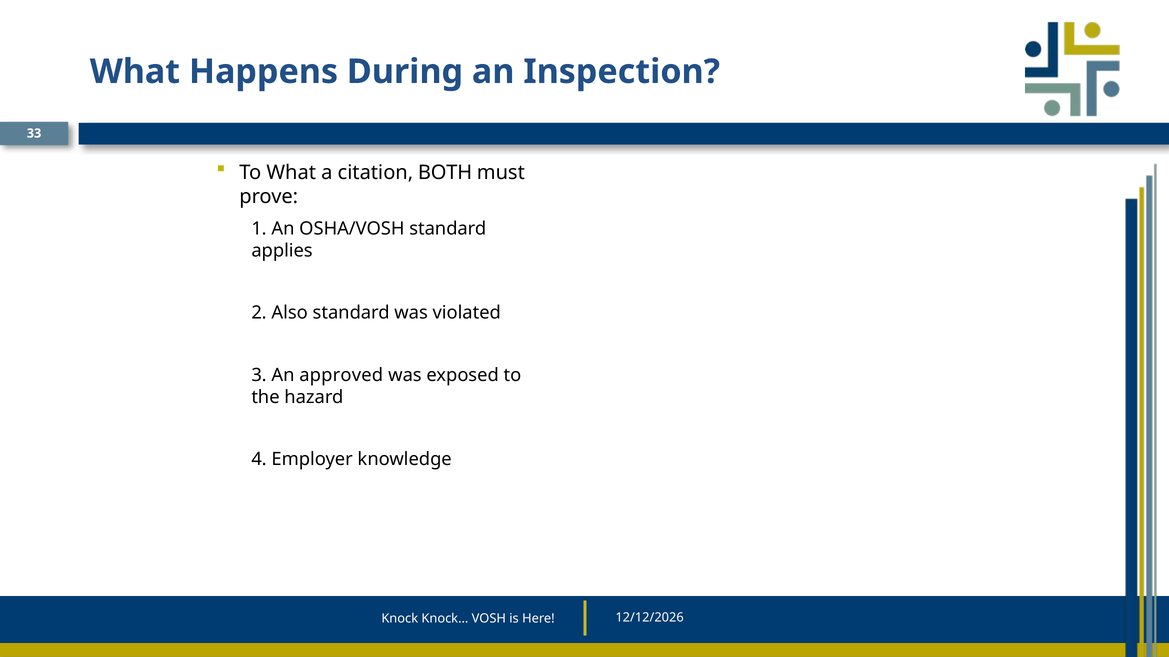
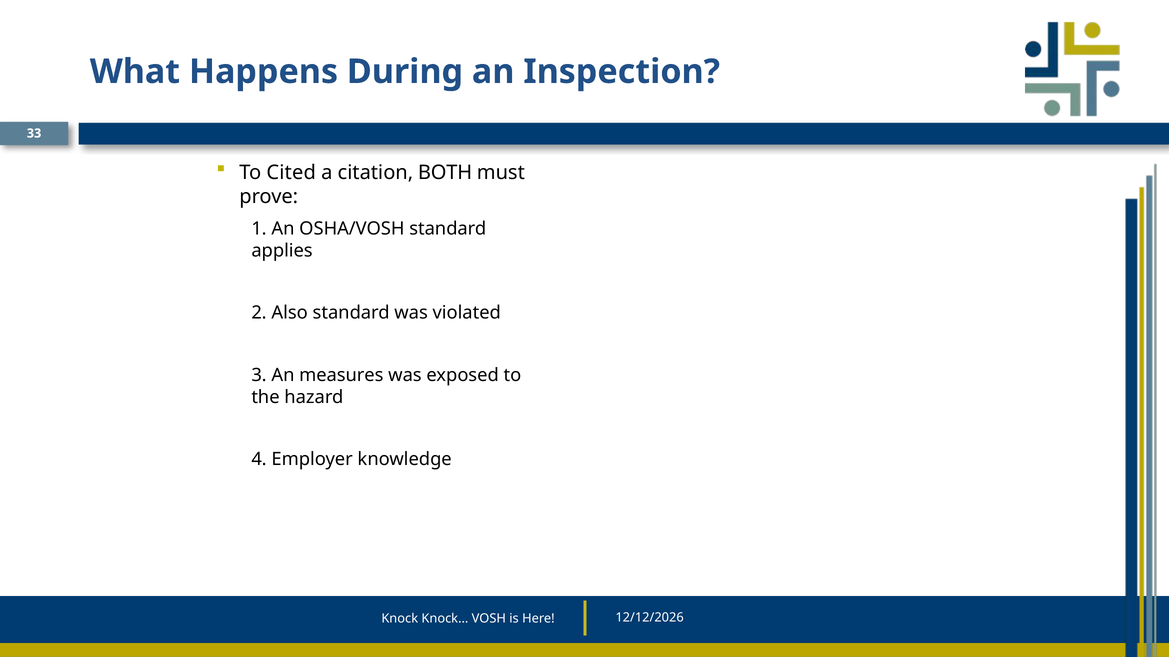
To What: What -> Cited
approved: approved -> measures
